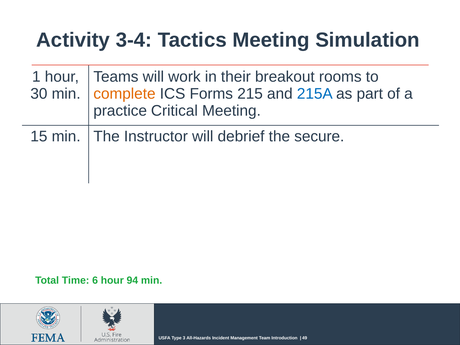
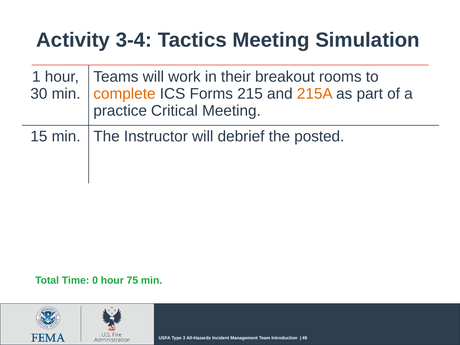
215A colour: blue -> orange
secure: secure -> posted
6: 6 -> 0
94: 94 -> 75
